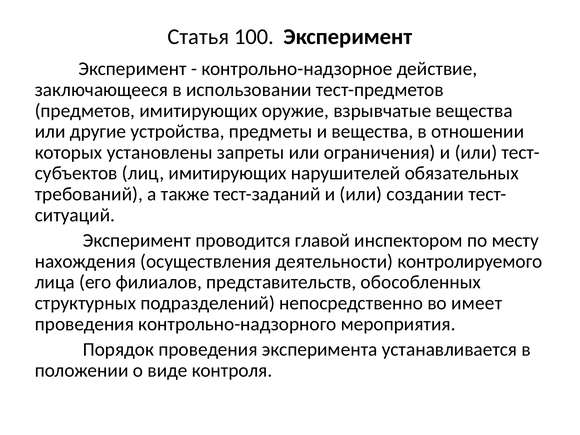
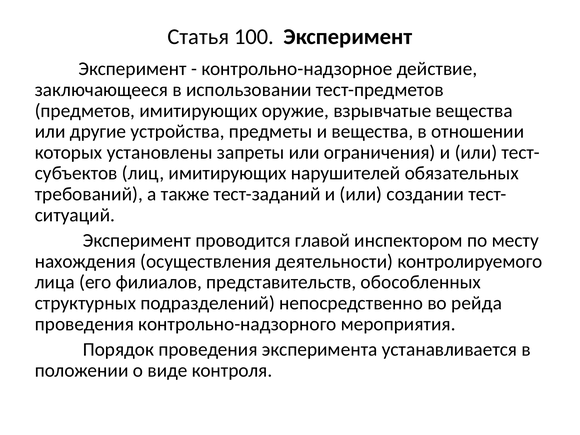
имеет: имеет -> рейда
